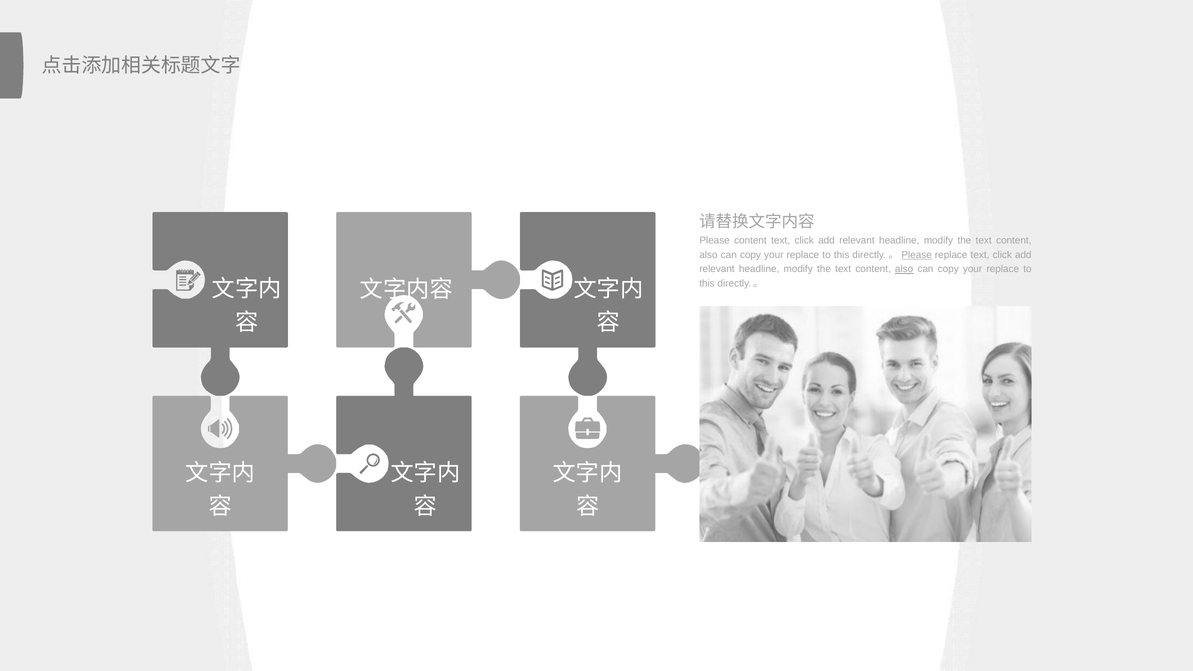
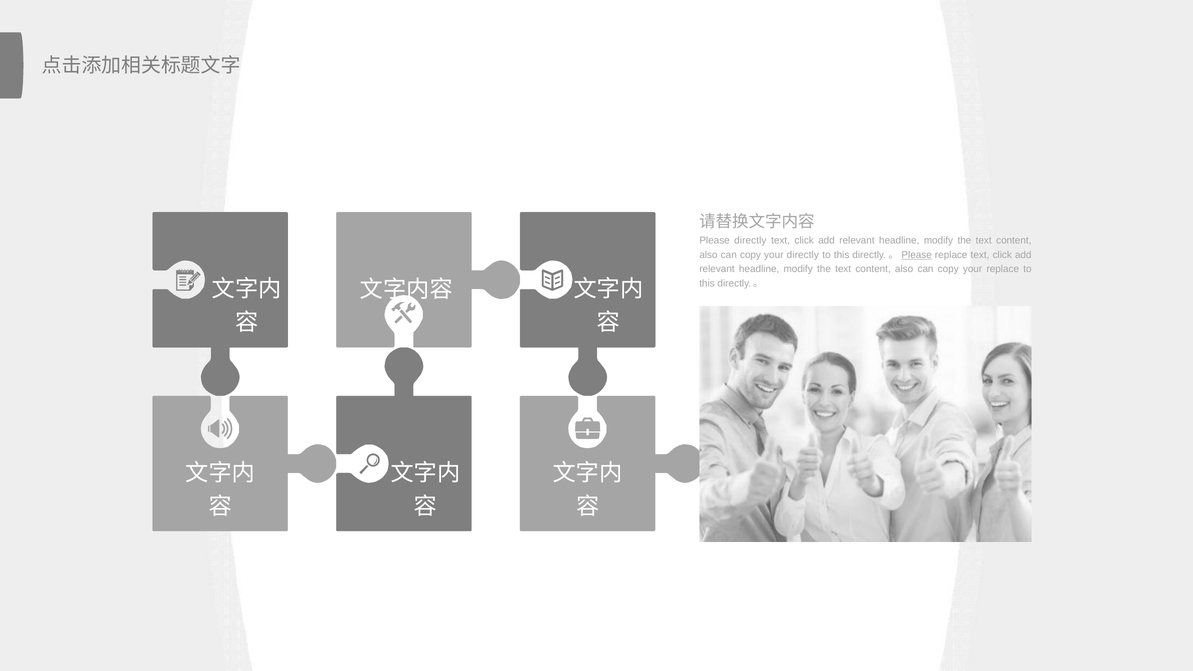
Please content: content -> directly
replace at (803, 255): replace -> directly
also at (904, 269) underline: present -> none
